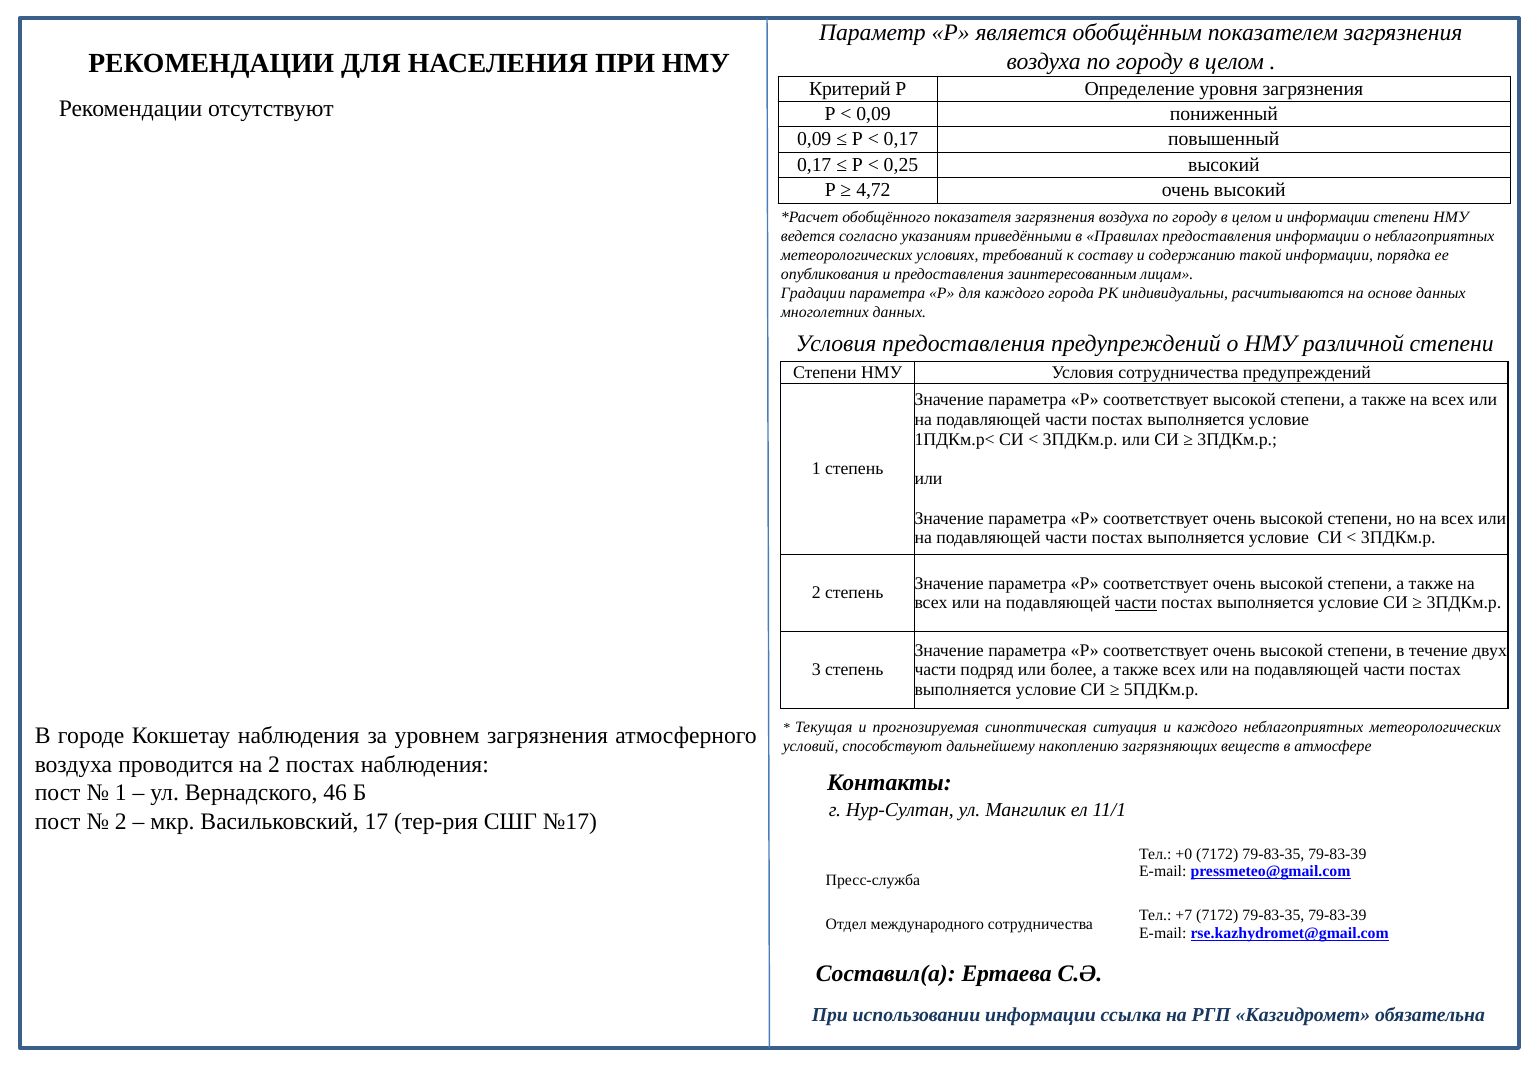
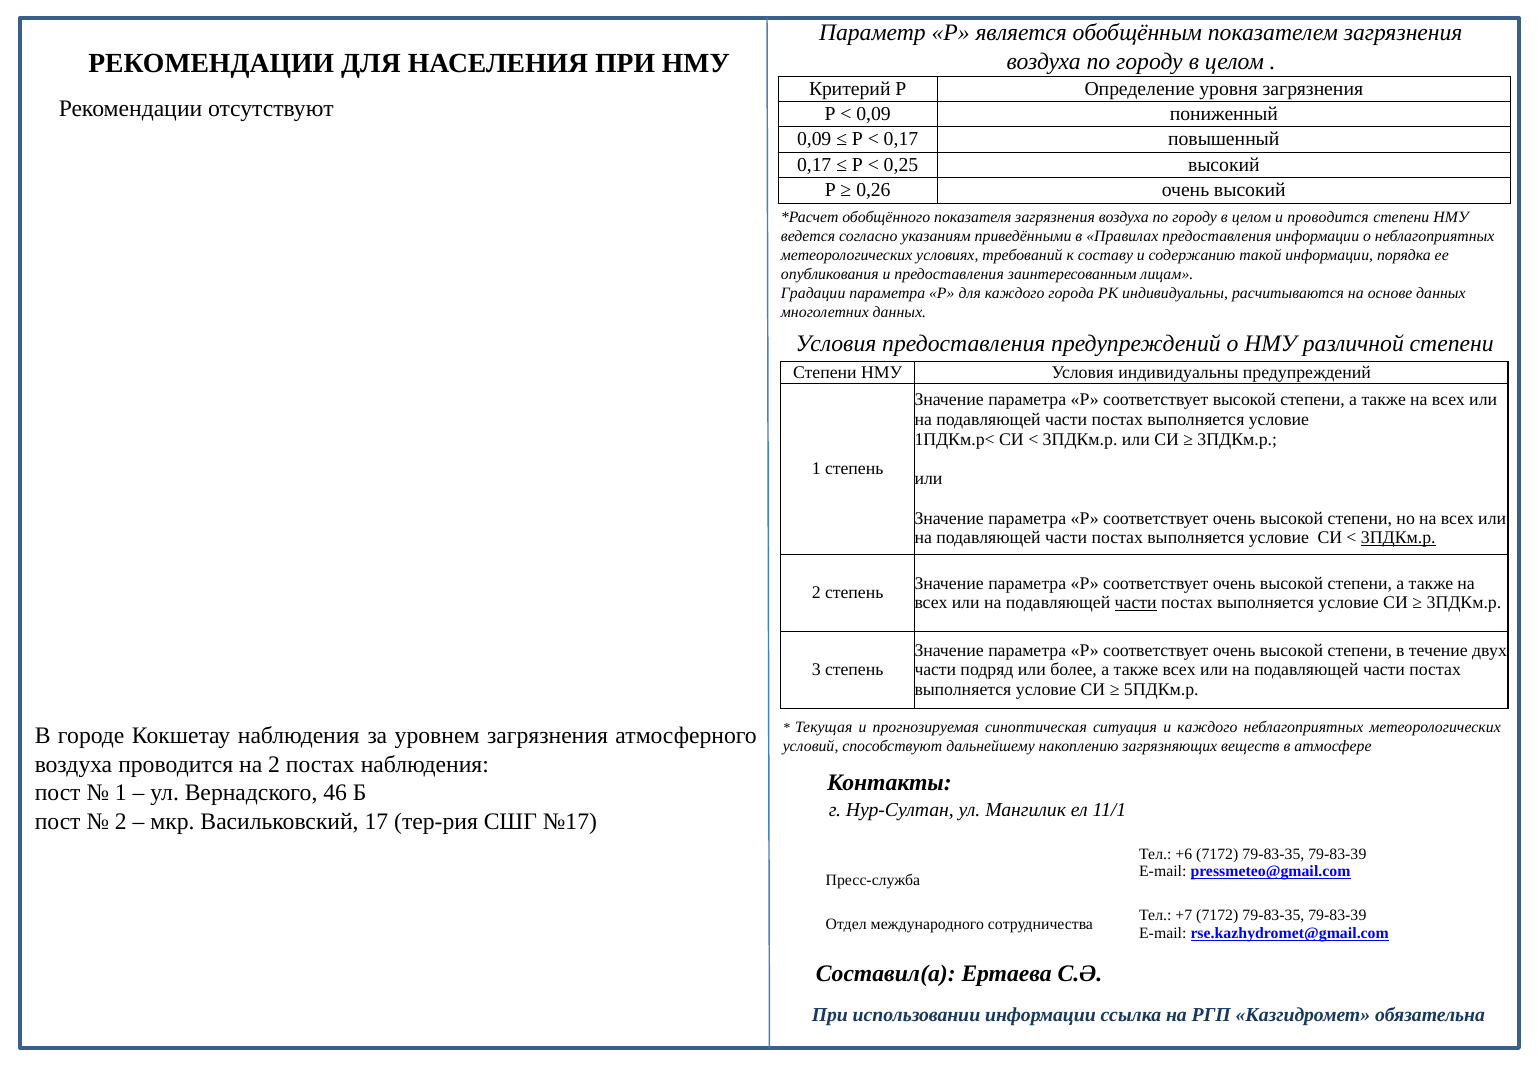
4,72: 4,72 -> 0,26
и информации: информации -> проводится
Условия сотрудничества: сотрудничества -> индивидуальны
3ПДКм.р at (1398, 538) underline: none -> present
+0: +0 -> +6
